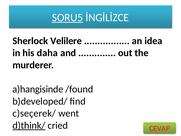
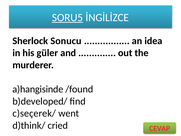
Velilere: Velilere -> Sonucu
daha: daha -> güler
d)think/ underline: present -> none
